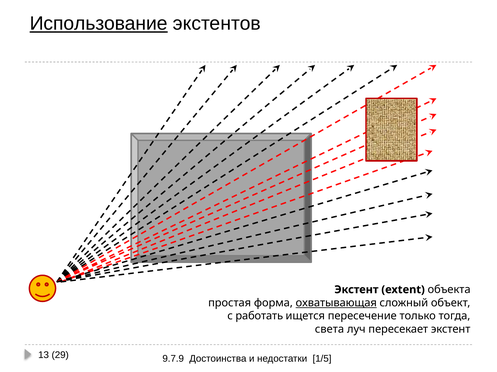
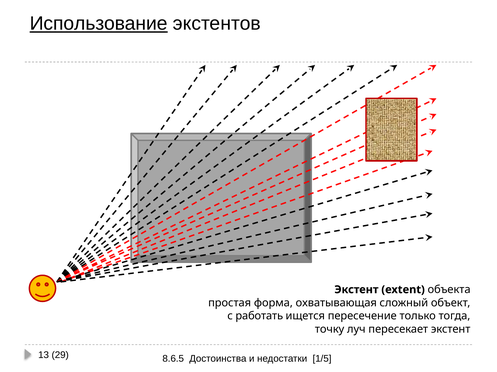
охватывающая underline: present -> none
света: света -> точку
9.7.9: 9.7.9 -> 8.6.5
